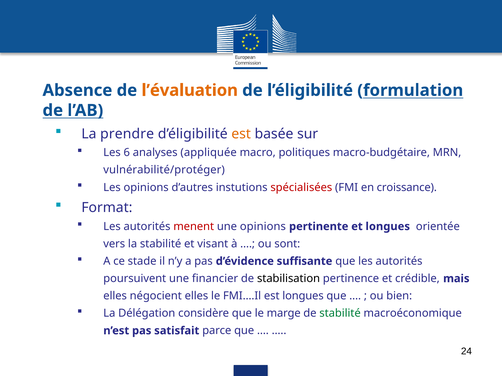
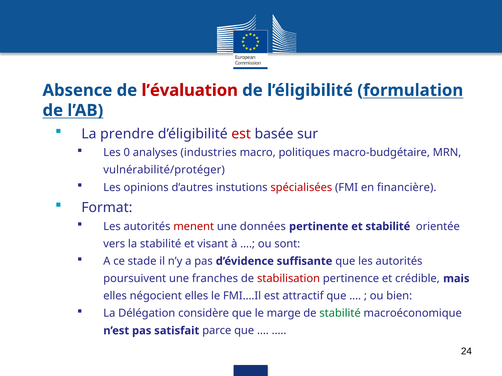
l’évaluation colour: orange -> red
est at (241, 134) colour: orange -> red
6: 6 -> 0
appliquée: appliquée -> industries
croissance: croissance -> financière
une opinions: opinions -> données
et longues: longues -> stabilité
financier: financier -> franches
stabilisation colour: black -> red
est longues: longues -> attractif
